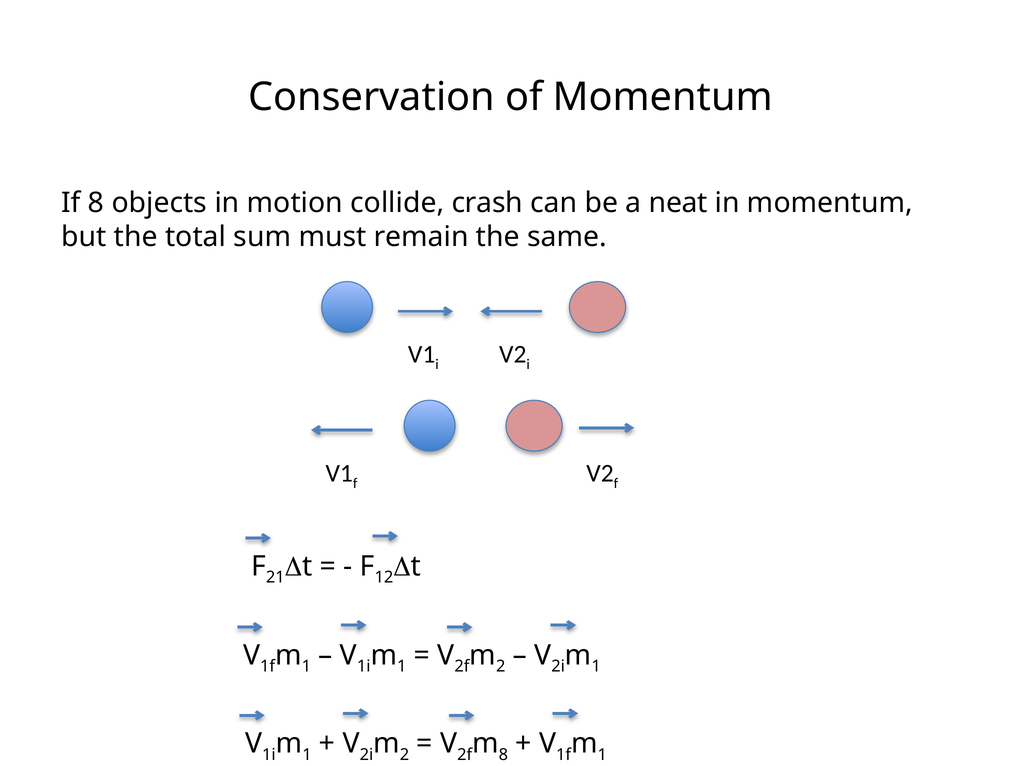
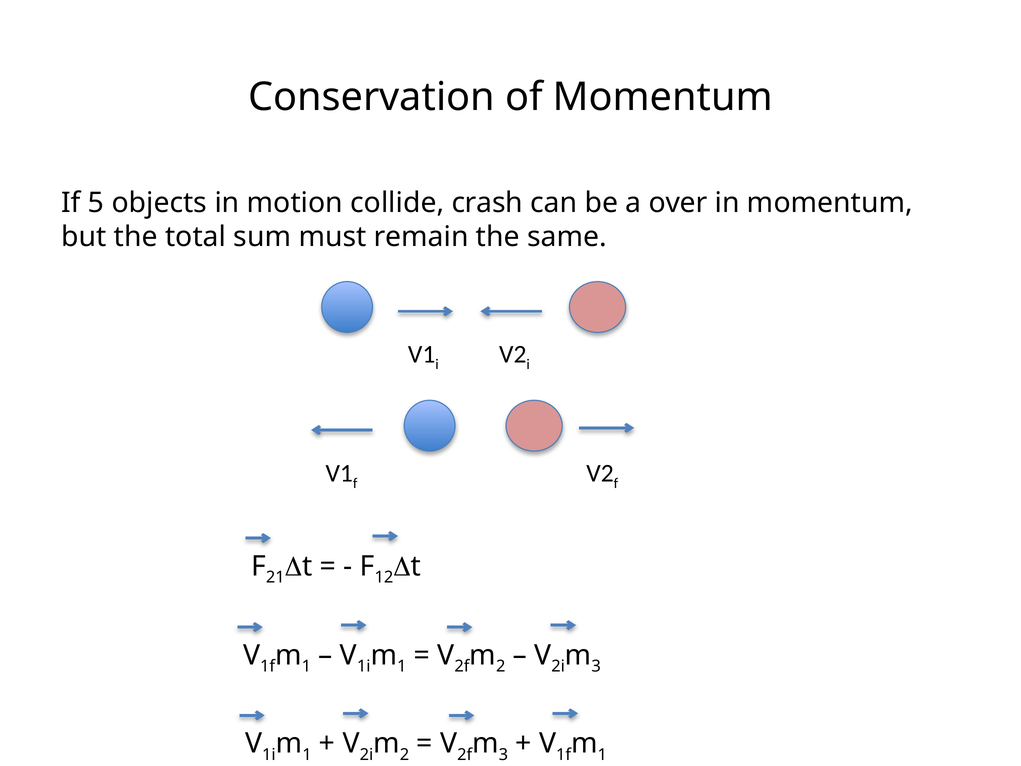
If 8: 8 -> 5
neat: neat -> over
1 at (596, 666): 1 -> 3
8 at (503, 754): 8 -> 3
